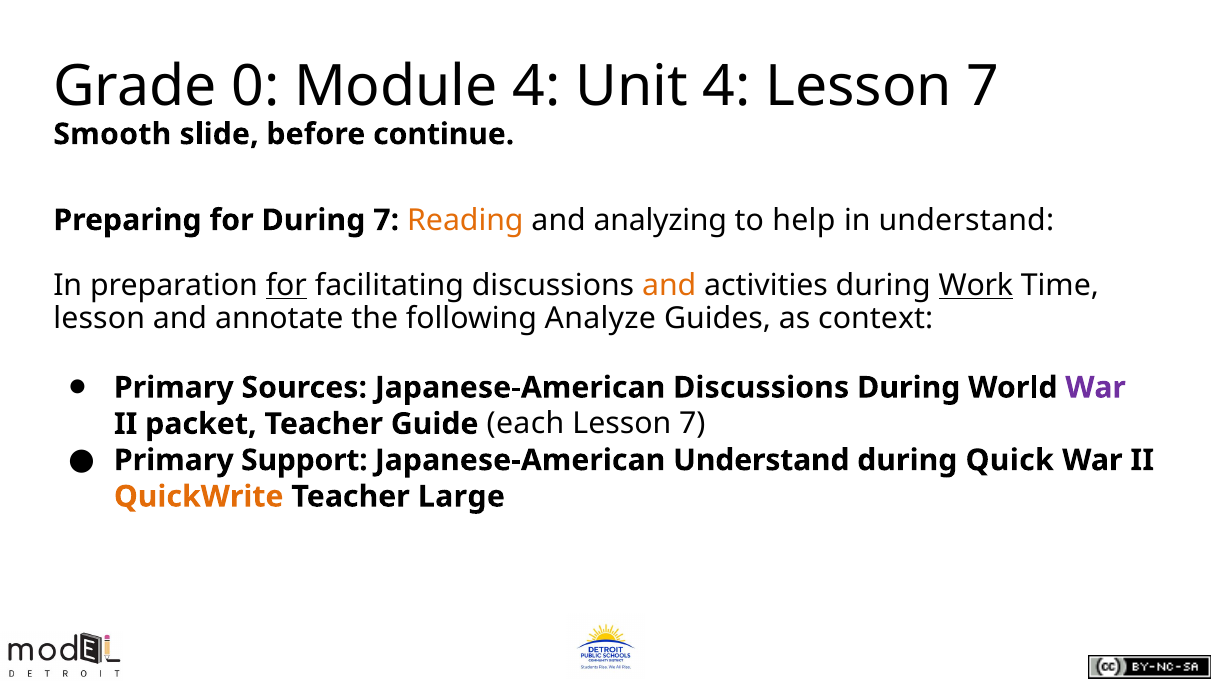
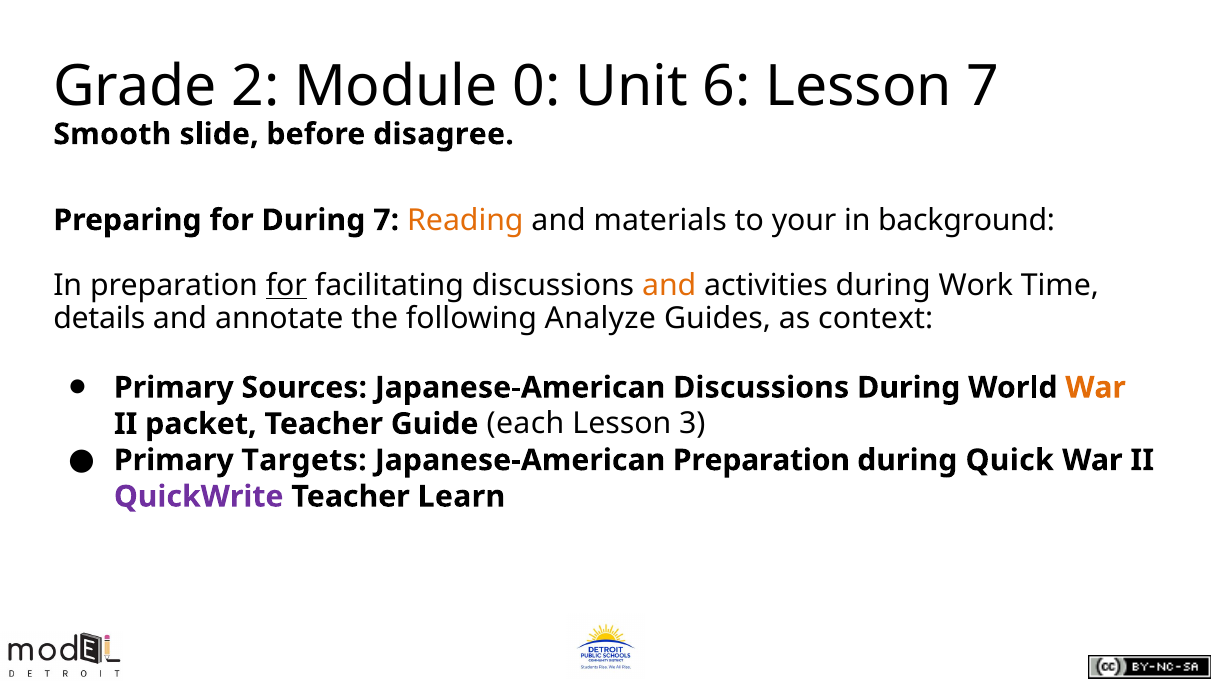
0: 0 -> 2
Module 4: 4 -> 0
Unit 4: 4 -> 6
continue: continue -> disagree
analyzing: analyzing -> materials
help: help -> your
in understand: understand -> background
Work underline: present -> none
lesson at (99, 318): lesson -> details
War at (1096, 388) colour: purple -> orange
7 at (692, 424): 7 -> 3
Support: Support -> Targets
Japanese-American Understand: Understand -> Preparation
QuickWrite colour: orange -> purple
Large: Large -> Learn
